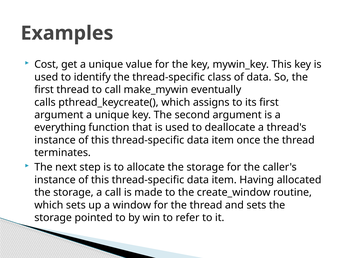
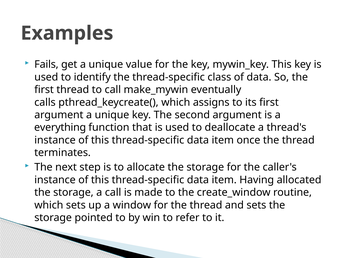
Cost: Cost -> Fails
